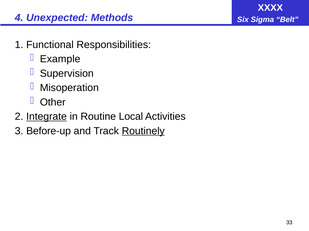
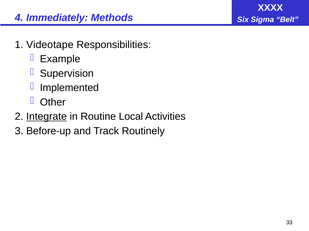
Unexpected: Unexpected -> Immediately
Functional: Functional -> Videotape
Misoperation: Misoperation -> Implemented
Routinely underline: present -> none
